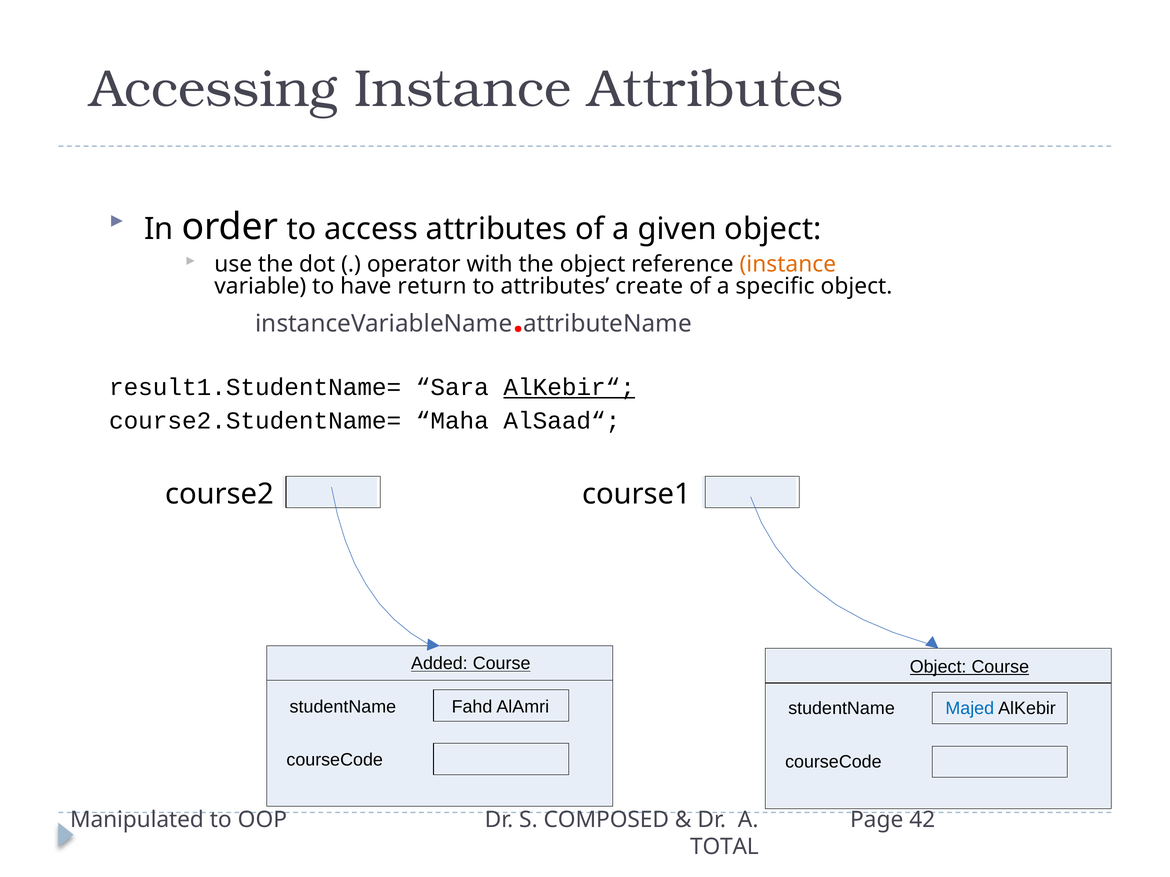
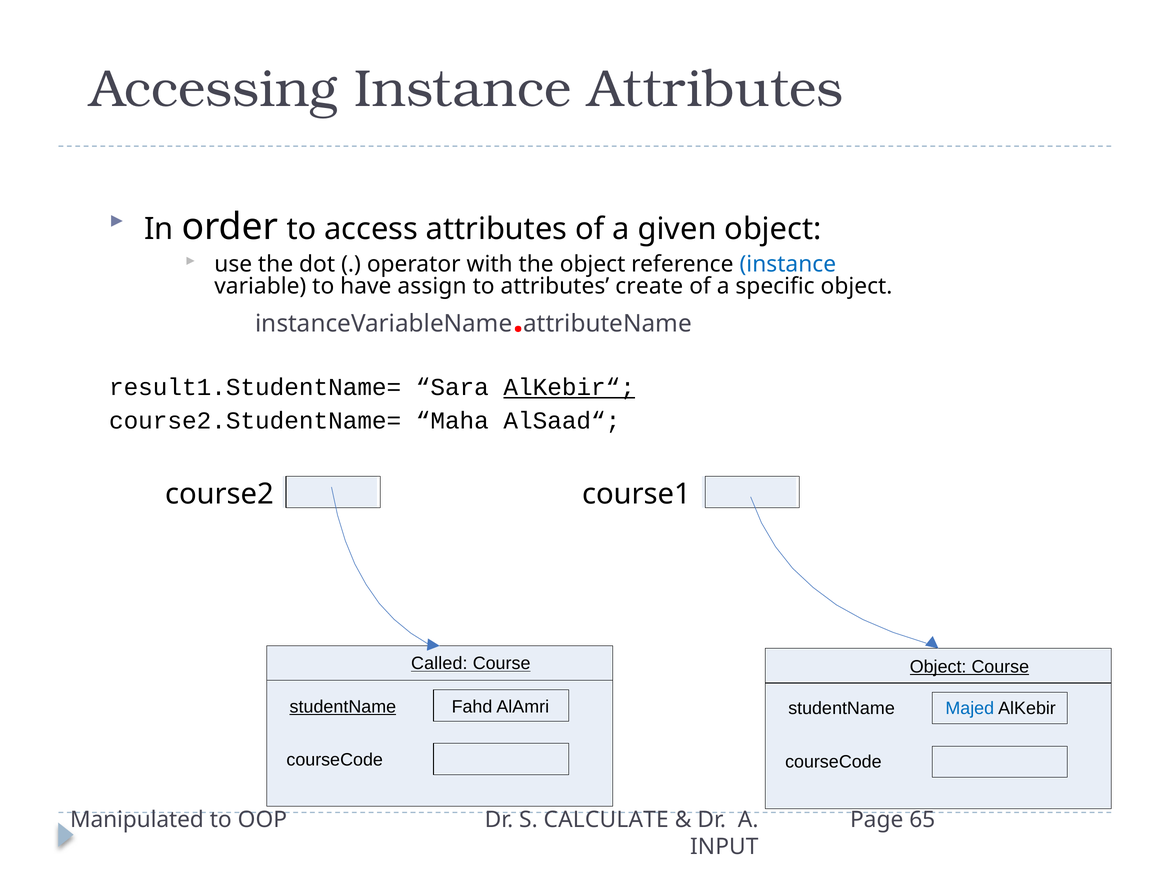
instance at (788, 264) colour: orange -> blue
return: return -> assign
Added: Added -> Called
studentName at (343, 707) underline: none -> present
COMPOSED: COMPOSED -> CALCULATE
42: 42 -> 65
TOTAL: TOTAL -> INPUT
